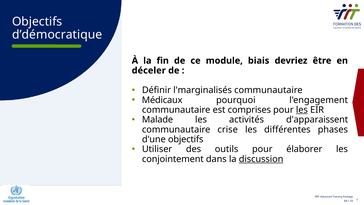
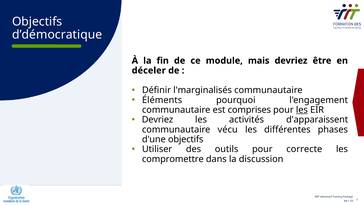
biais: biais -> mais
Médicaux: Médicaux -> Éléments
Malade at (158, 120): Malade -> Devriez
crise: crise -> vécu
élaborer: élaborer -> correcte
conjointement: conjointement -> compromettre
discussion underline: present -> none
